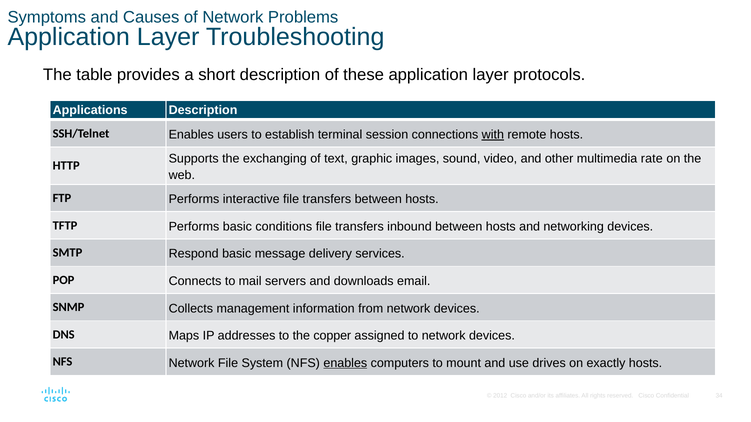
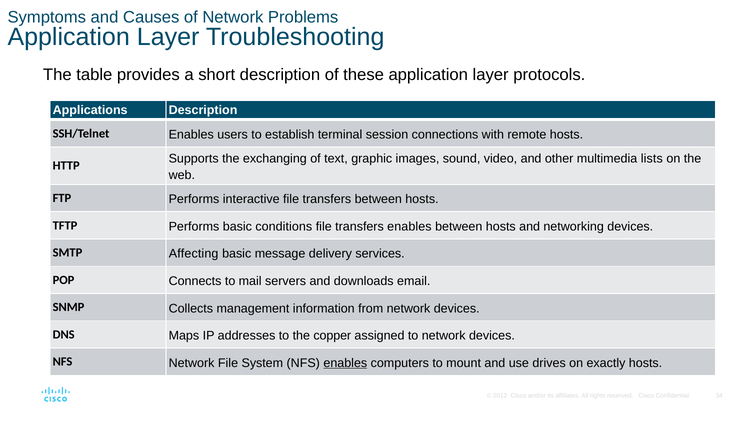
with underline: present -> none
rate: rate -> lists
transfers inbound: inbound -> enables
Respond: Respond -> Affecting
